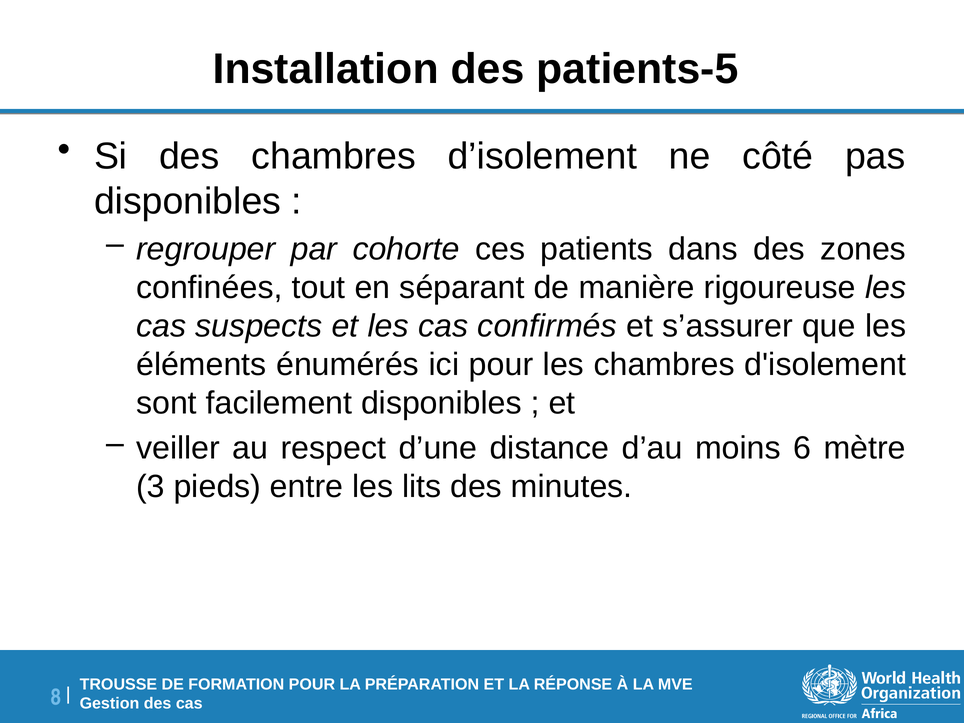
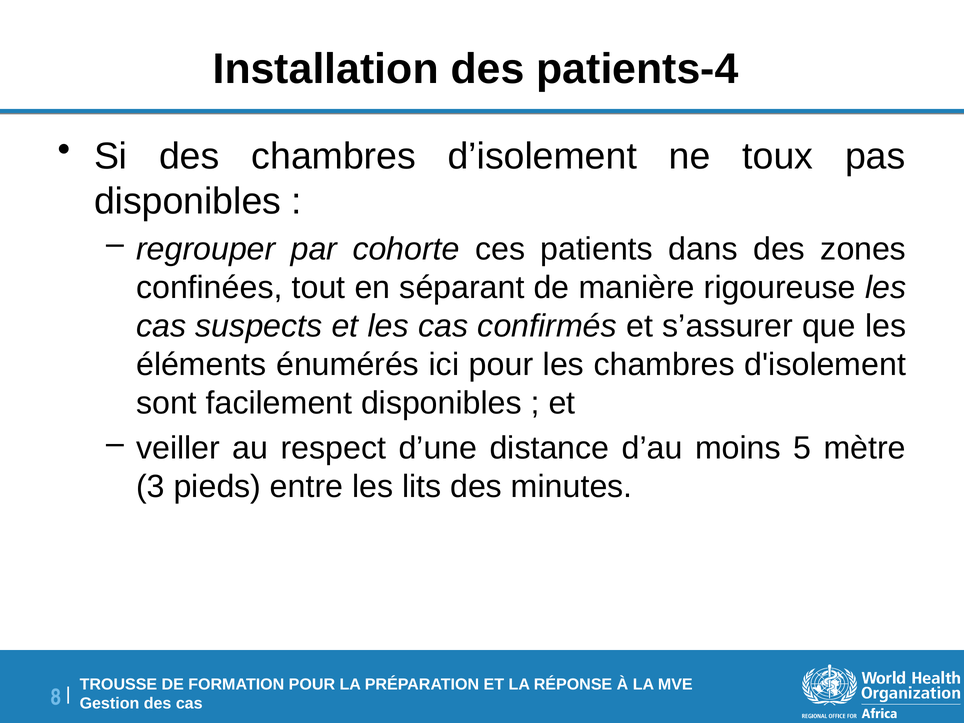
patients-5: patients-5 -> patients-4
côté: côté -> toux
6: 6 -> 5
